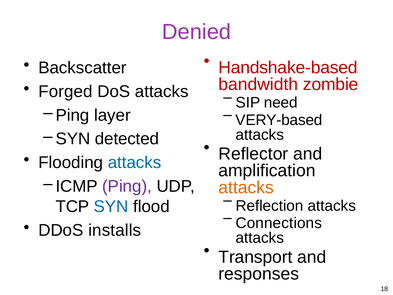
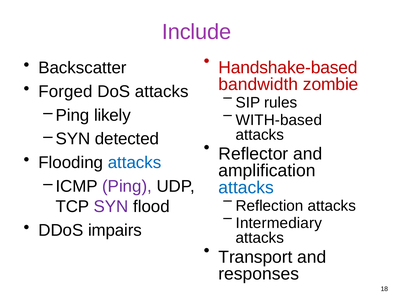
Denied: Denied -> Include
need: need -> rules
layer: layer -> likely
VERY-based: VERY-based -> WITH-based
attacks at (246, 187) colour: orange -> blue
SYN at (111, 206) colour: blue -> purple
Connections: Connections -> Intermediary
installs: installs -> impairs
